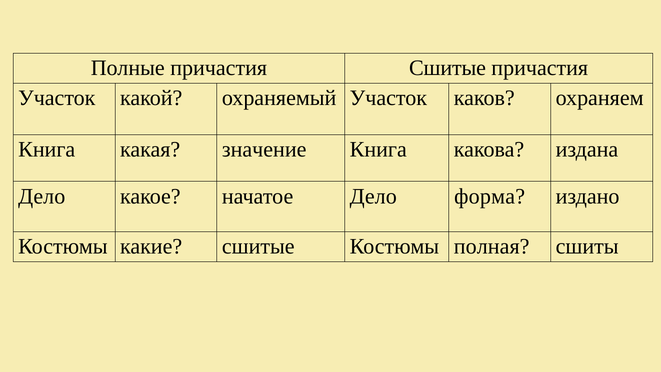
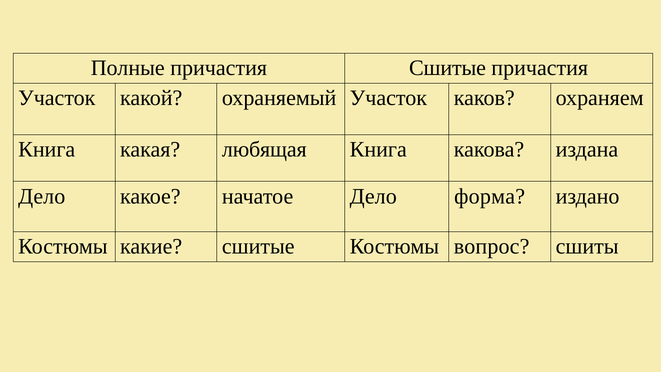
значение: значение -> любящая
полная: полная -> вопрос
